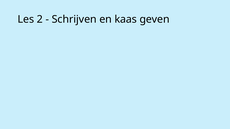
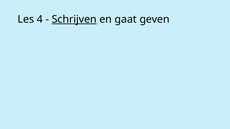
2: 2 -> 4
Schrijven underline: none -> present
kaas: kaas -> gaat
